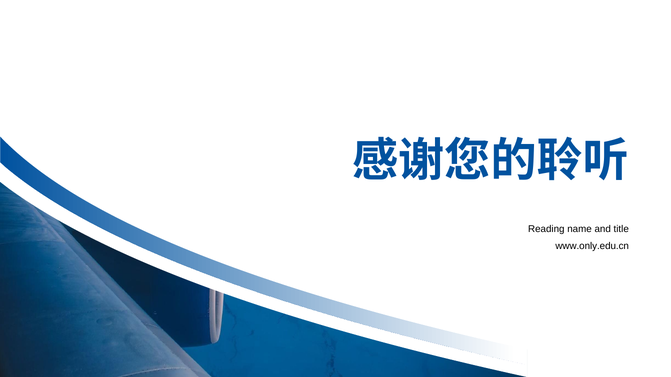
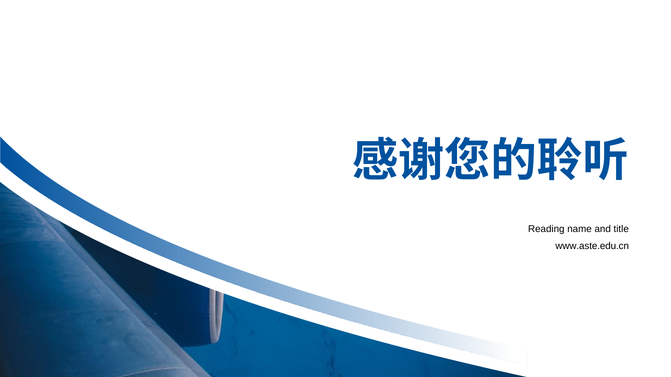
www.only.edu.cn: www.only.edu.cn -> www.aste.edu.cn
